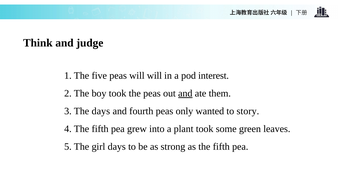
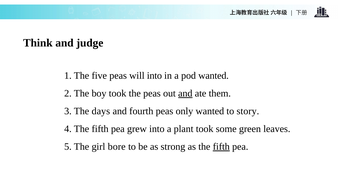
will will: will -> into
pod interest: interest -> wanted
girl days: days -> bore
fifth at (221, 147) underline: none -> present
